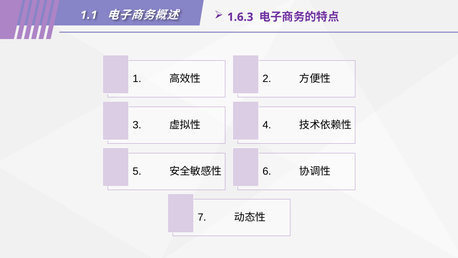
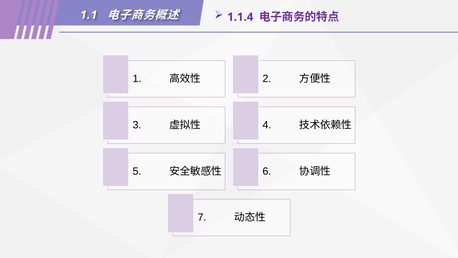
1.6.3: 1.6.3 -> 1.1.4
